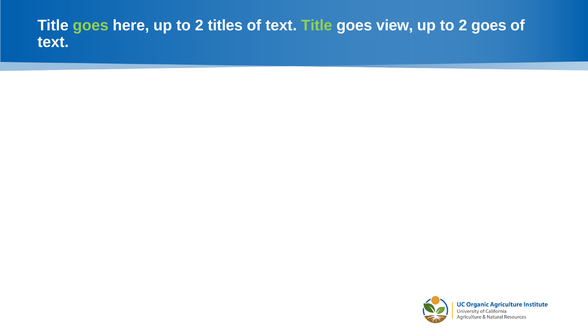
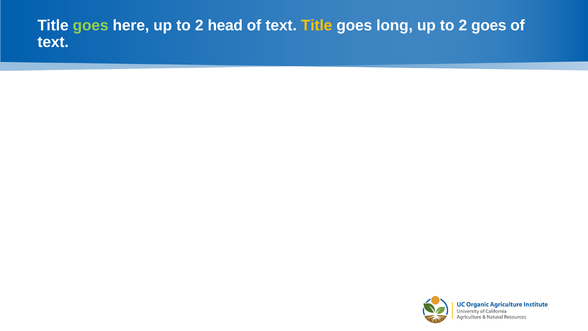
titles: titles -> head
Title at (317, 26) colour: light green -> yellow
view: view -> long
